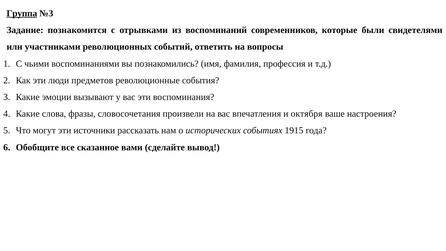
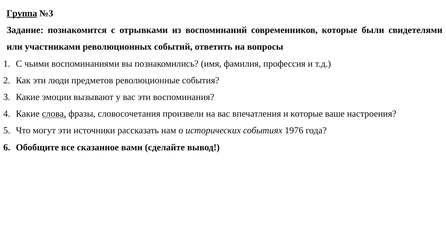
слова underline: none -> present
и октября: октября -> которые
1915: 1915 -> 1976
